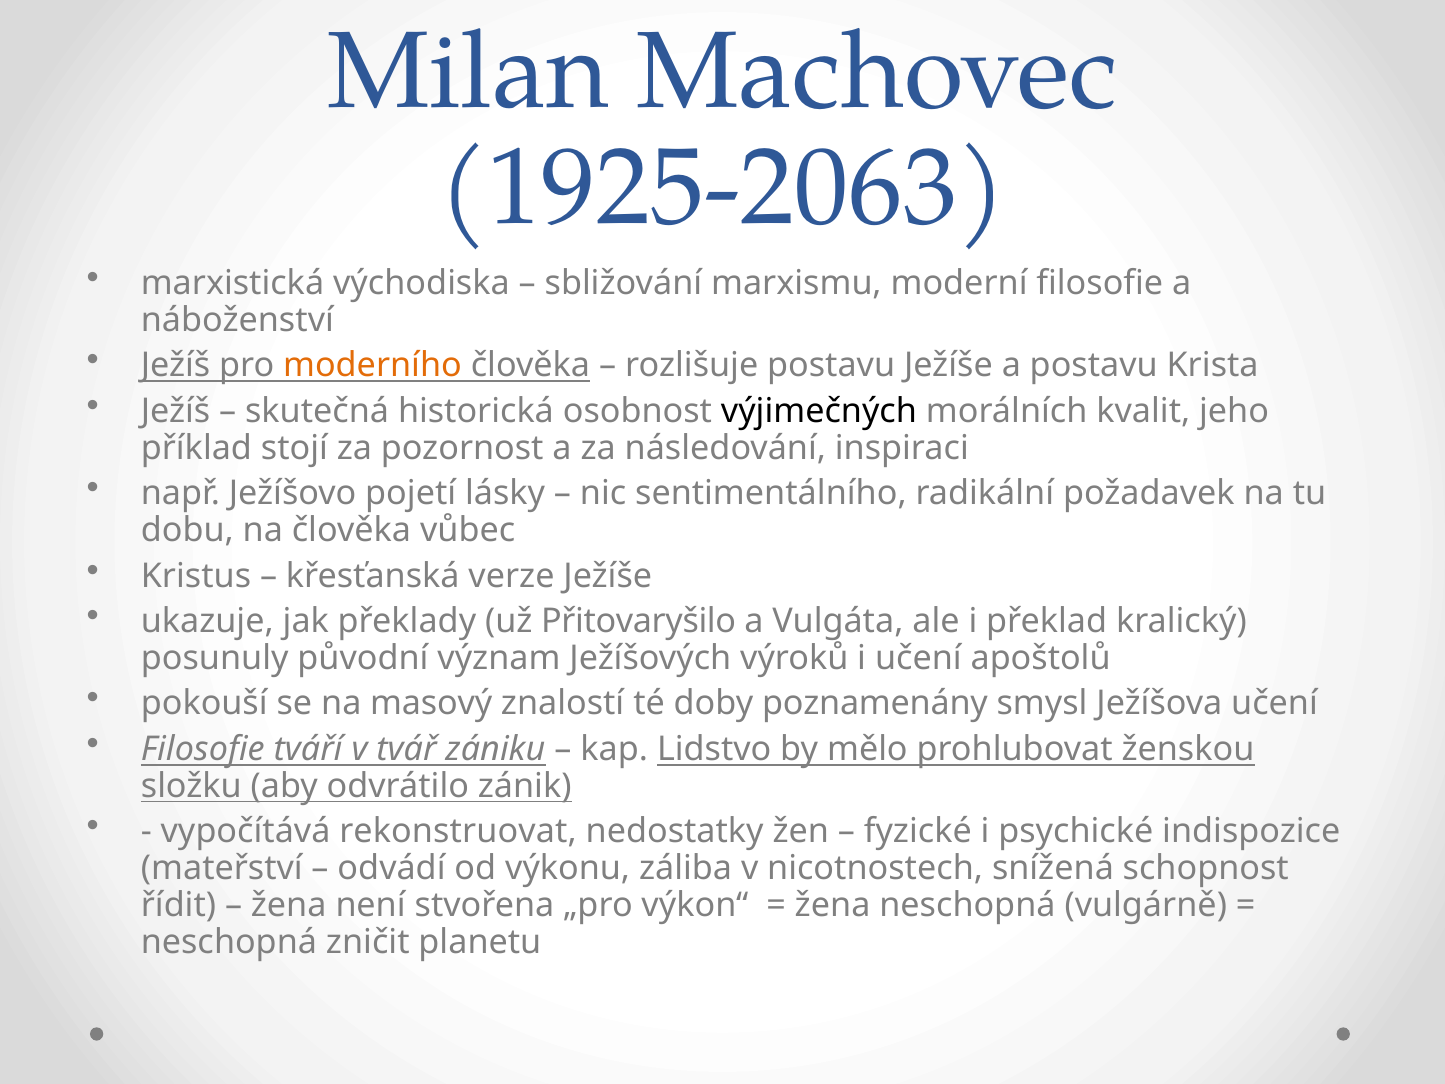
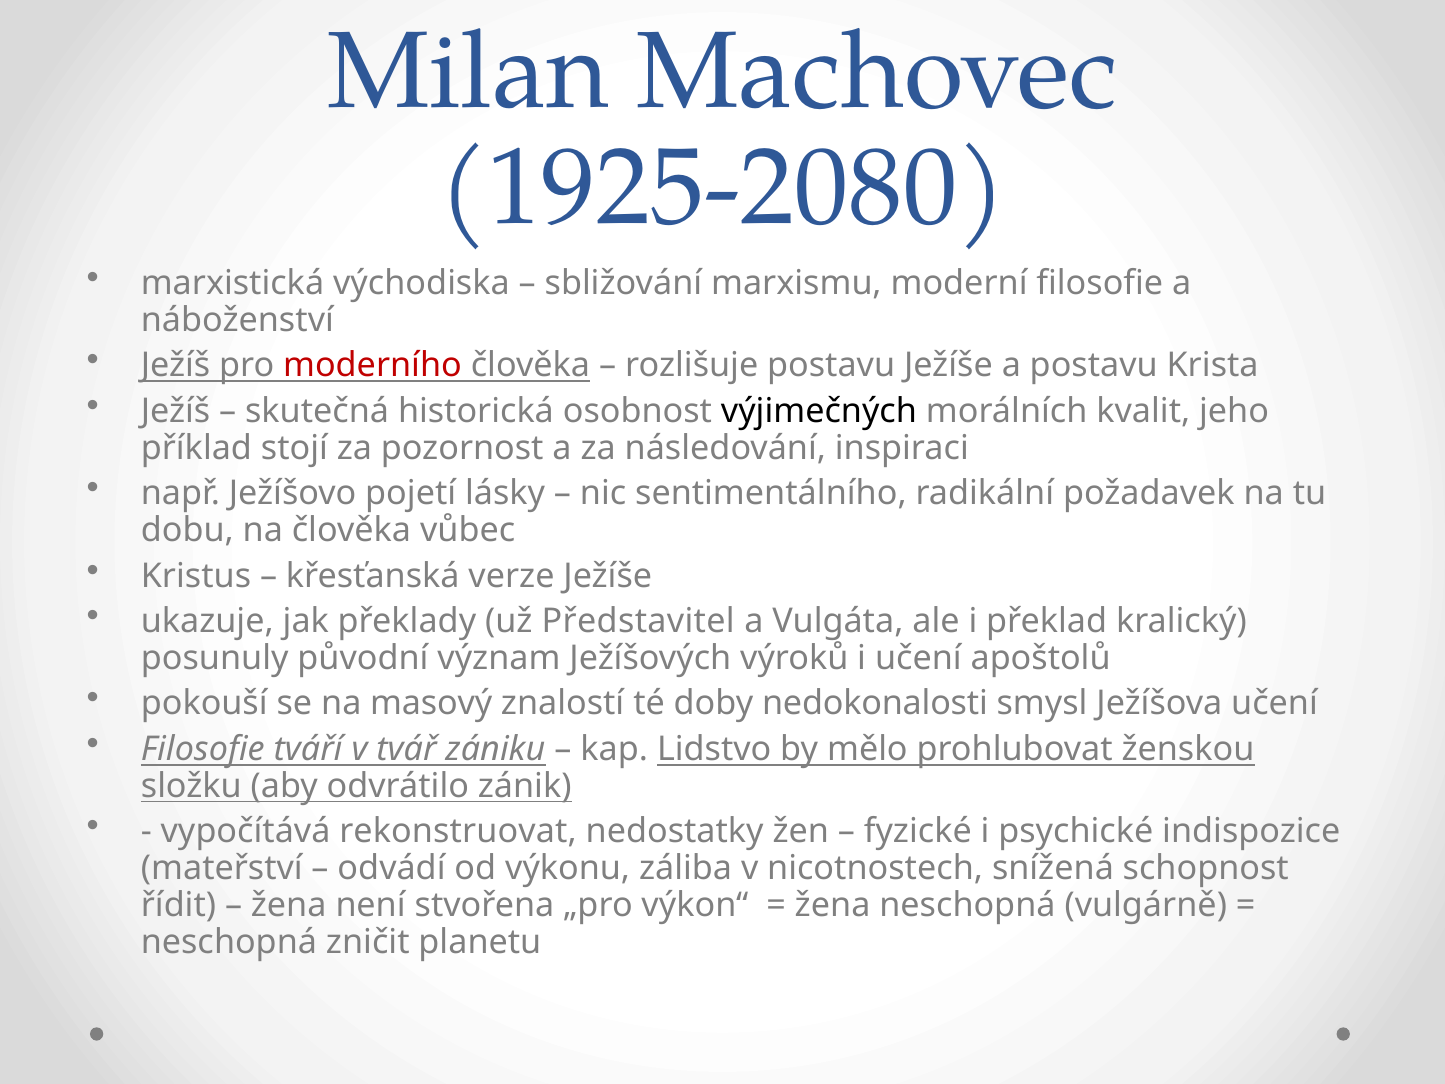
1925-2063: 1925-2063 -> 1925-2080
moderního colour: orange -> red
Přitovaryšilo: Přitovaryšilo -> Představitel
poznamenány: poznamenány -> nedokonalosti
